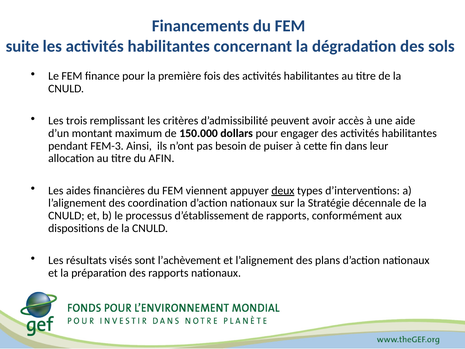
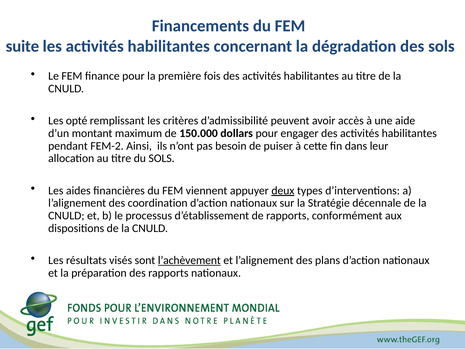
trois: trois -> opté
FEM-3: FEM-3 -> FEM-2
du AFIN: AFIN -> SOLS
l’achèvement underline: none -> present
